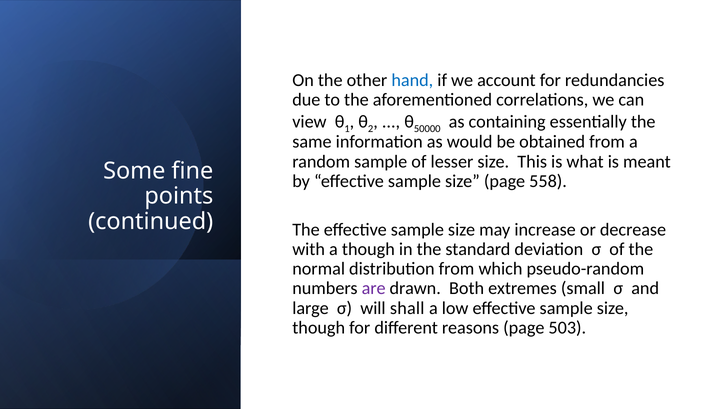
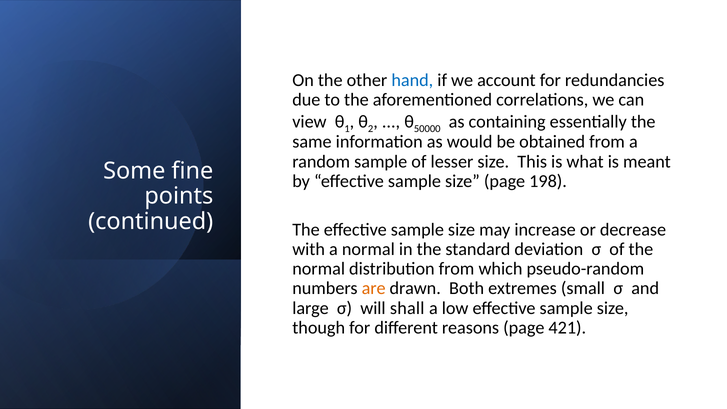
558: 558 -> 198
a though: though -> normal
are colour: purple -> orange
503: 503 -> 421
